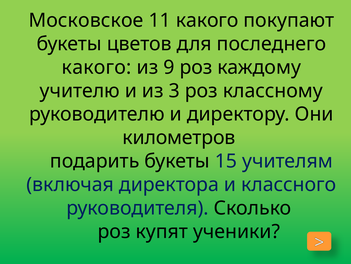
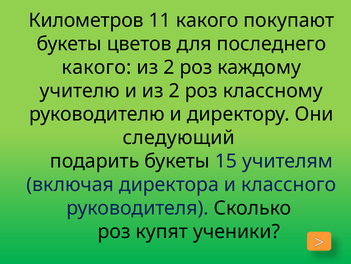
Московское: Московское -> Километров
9 at (169, 67): 9 -> 2
и из 3: 3 -> 2
километров: километров -> следующий
